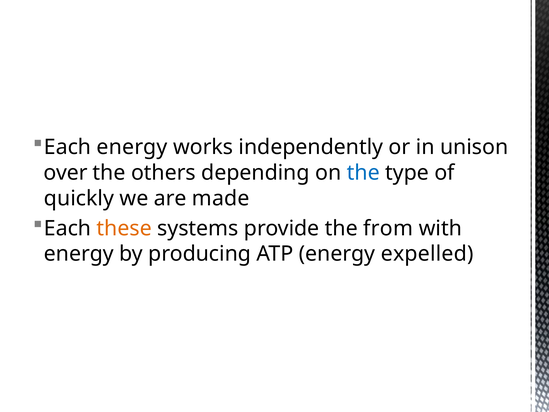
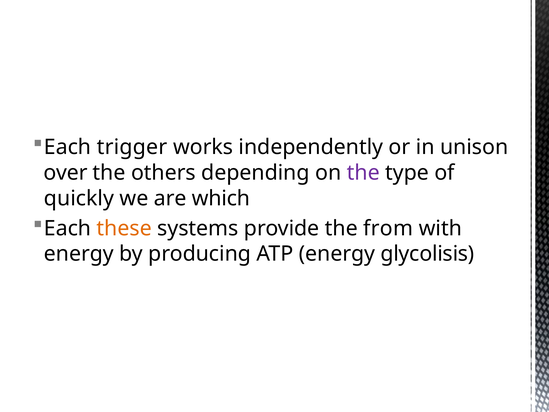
Each energy: energy -> trigger
the at (363, 173) colour: blue -> purple
made: made -> which
expelled: expelled -> glycolisis
